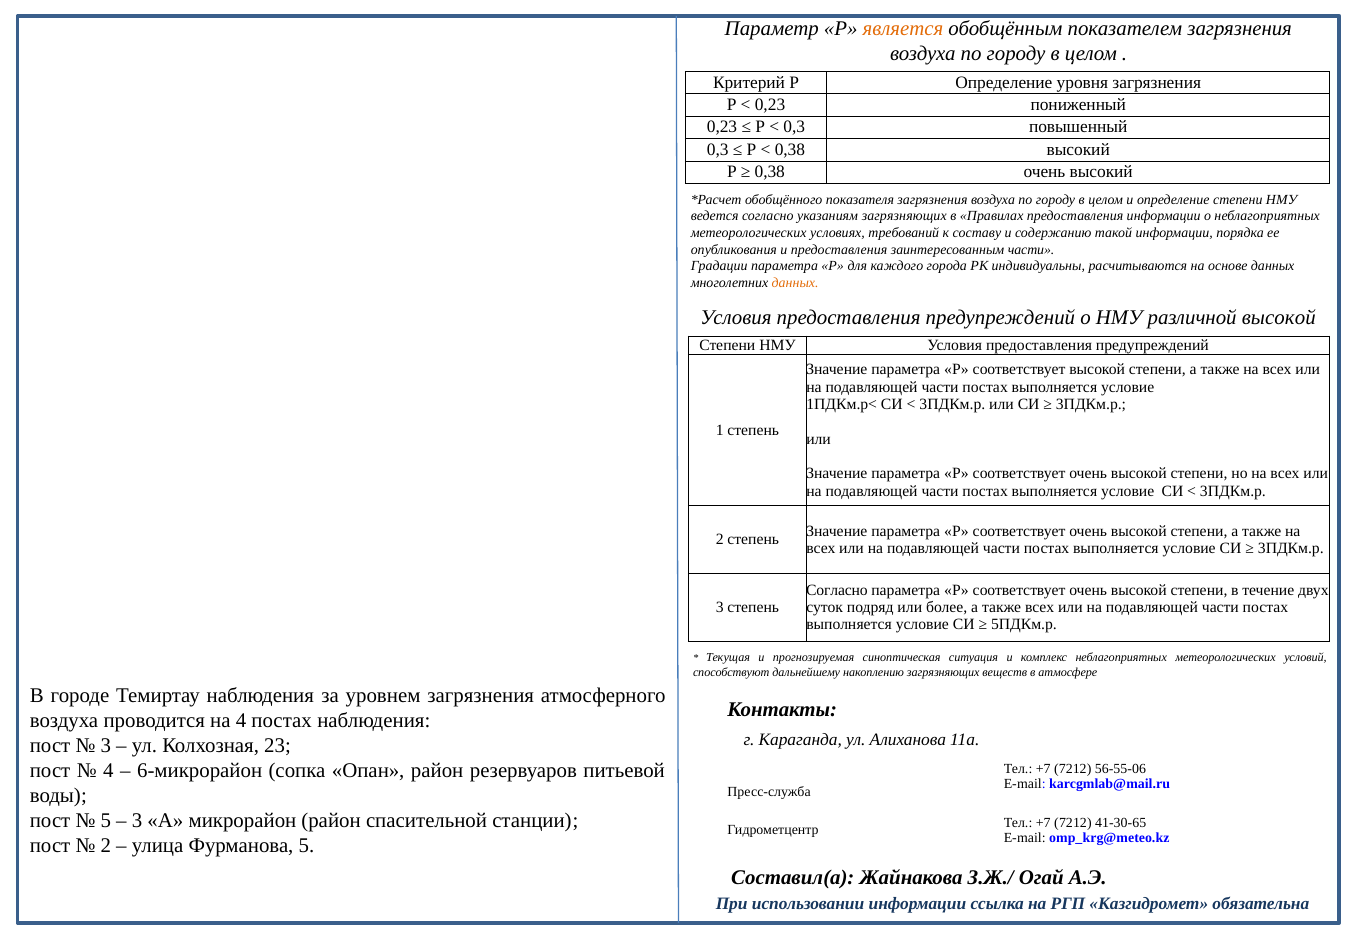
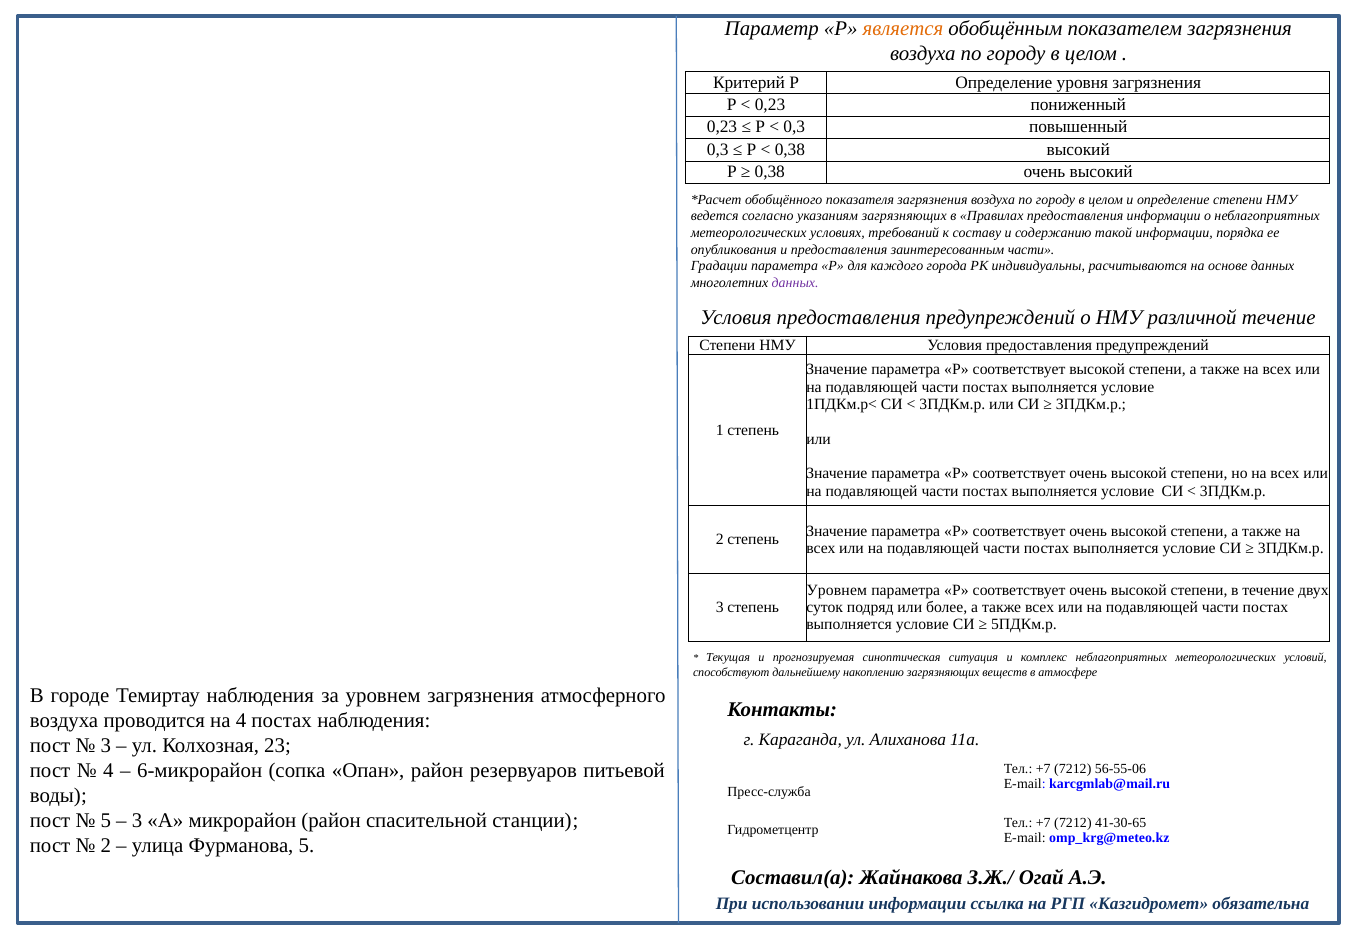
данных at (795, 283) colour: orange -> purple
различной высокой: высокой -> течение
Согласно at (837, 590): Согласно -> Уровнем
